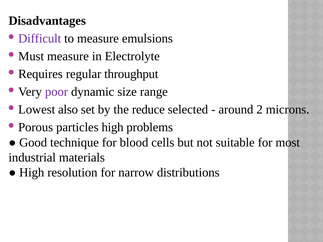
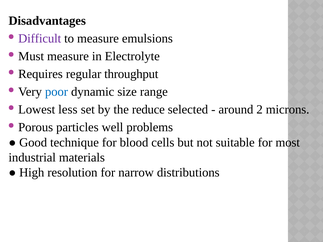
poor colour: purple -> blue
also: also -> less
particles high: high -> well
